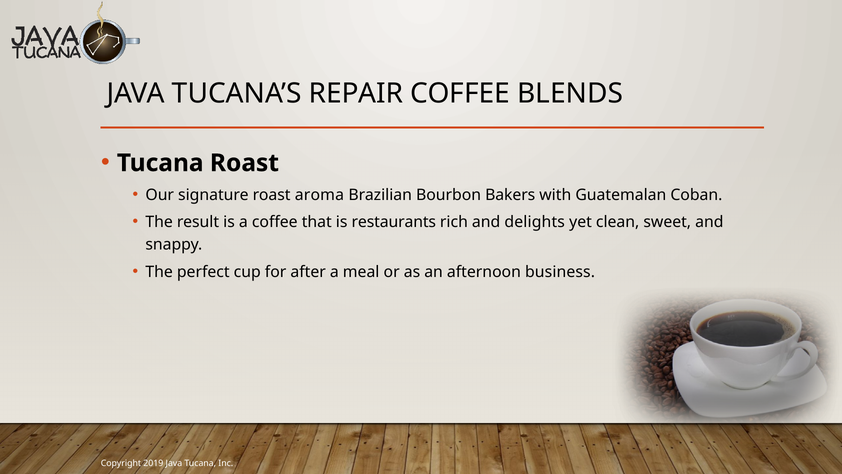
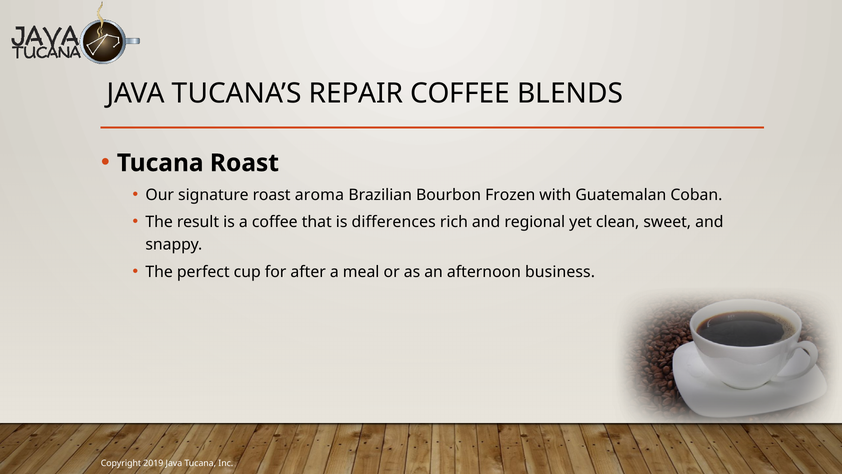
Bakers: Bakers -> Frozen
restaurants: restaurants -> differences
delights: delights -> regional
